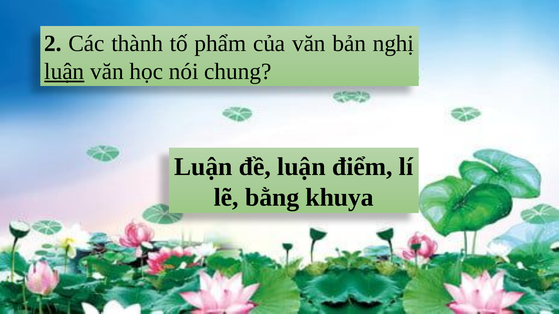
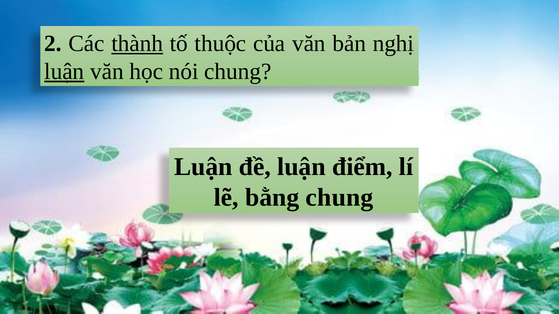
thành underline: none -> present
phẩm: phẩm -> thuộc
bằng khuya: khuya -> chung
